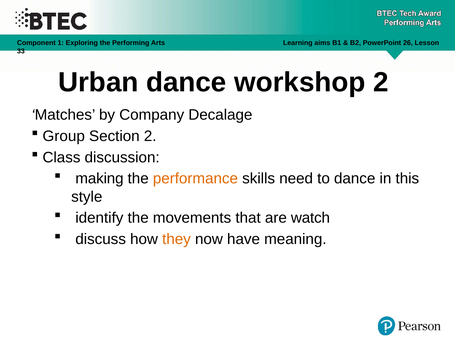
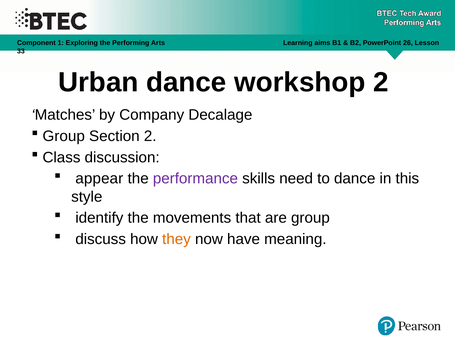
making: making -> appear
performance colour: orange -> purple
are watch: watch -> group
